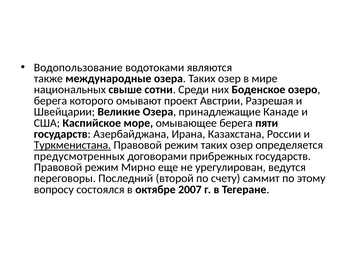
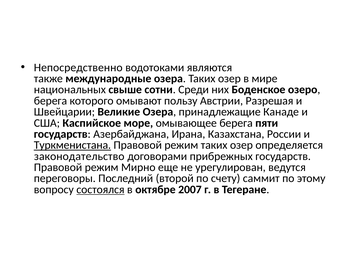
Водопользование: Водопользование -> Непосредственно
проект: проект -> пользу
предусмотренных: предусмотренных -> законодательство
состоялся underline: none -> present
